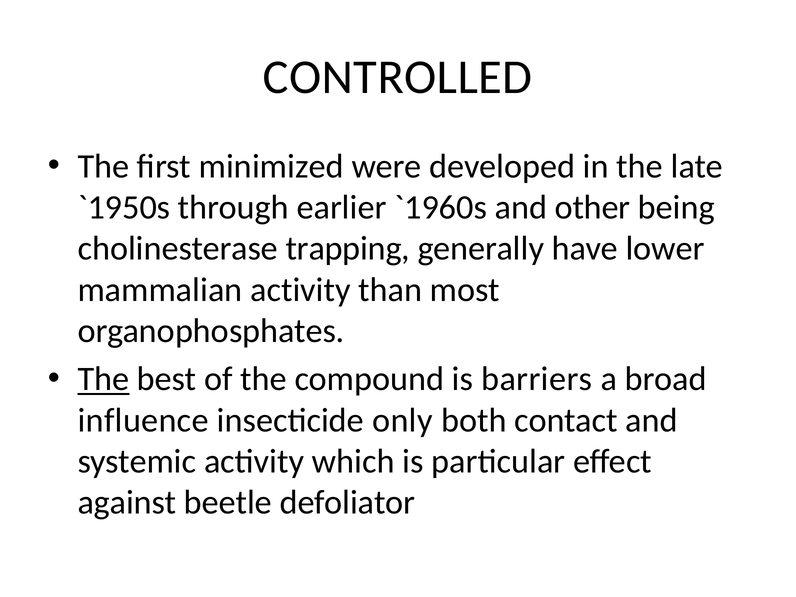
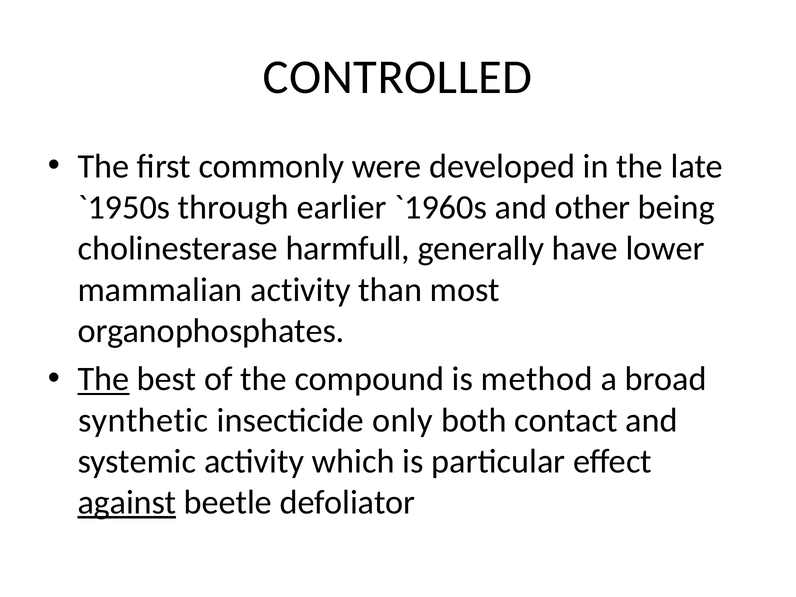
minimized: minimized -> commonly
trapping: trapping -> harmfull
barriers: barriers -> method
influence: influence -> synthetic
against underline: none -> present
